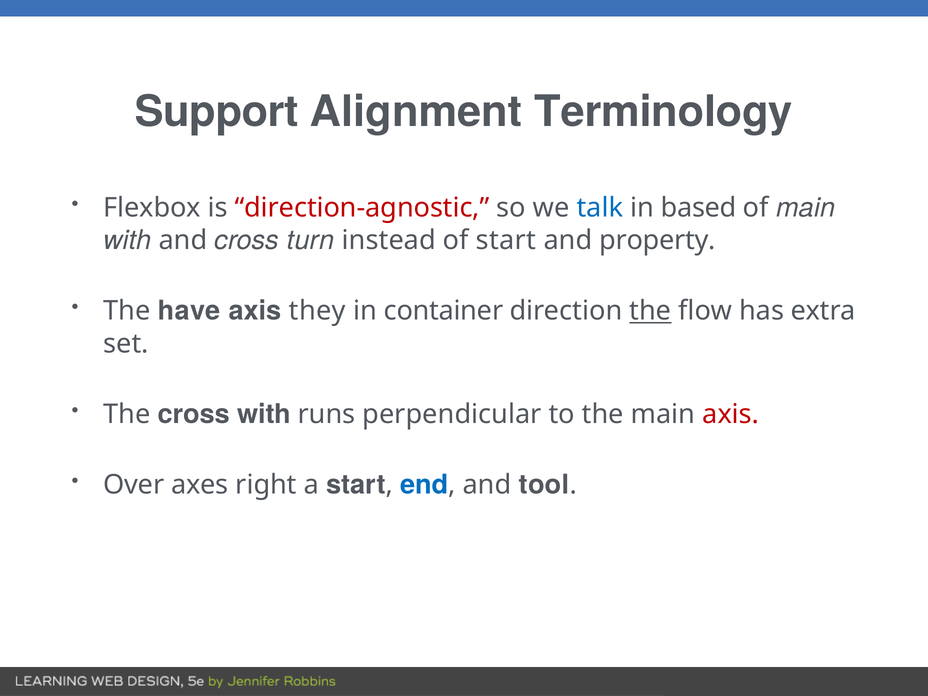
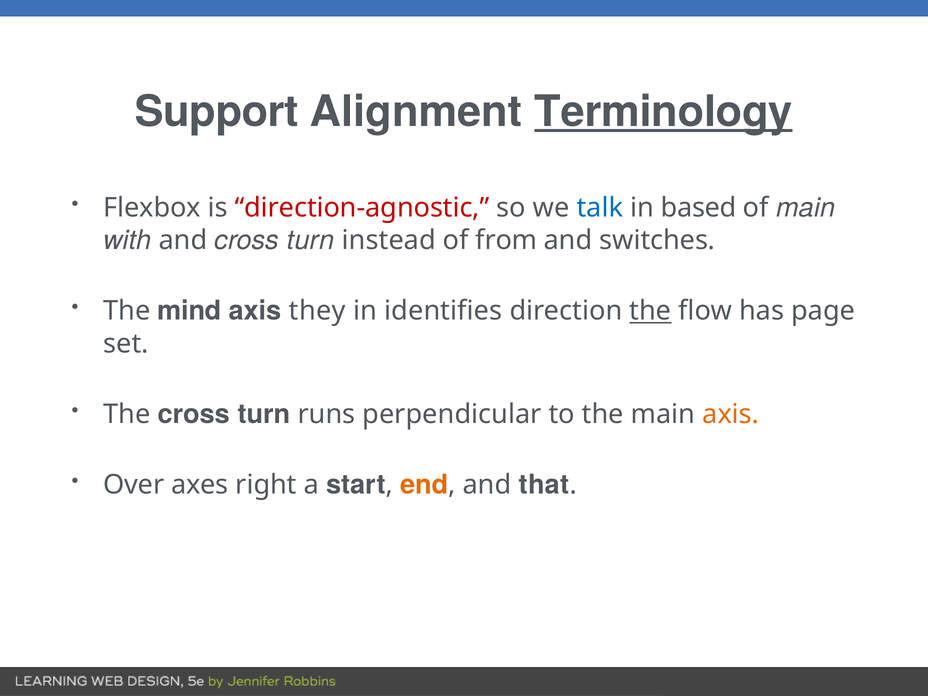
Terminology underline: none -> present
of start: start -> from
property: property -> switches
have: have -> mind
container: container -> identifies
extra: extra -> page
The cross with: with -> turn
axis at (731, 414) colour: red -> orange
end colour: blue -> orange
tool: tool -> that
